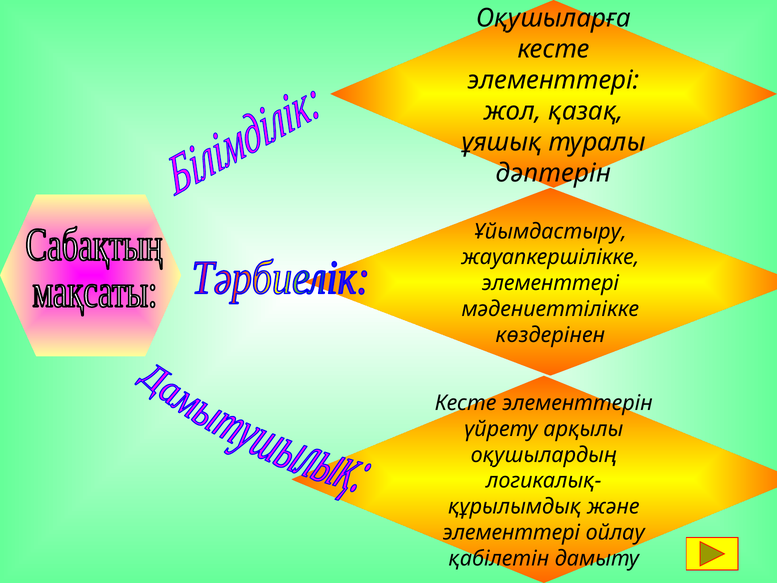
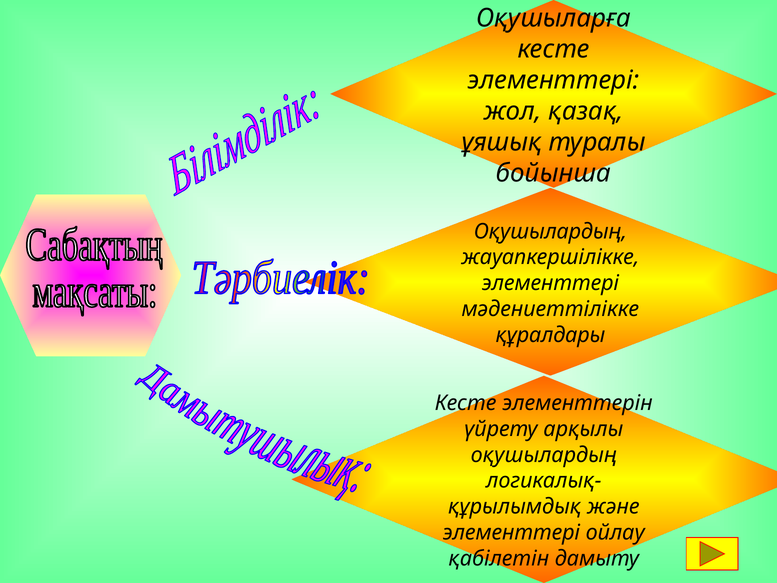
дәптерін: дәптерін -> бойынша
Ұйымдастыру at (550, 231): Ұйымдастыру -> Оқушылардың
көздерінен: көздерінен -> құралдары
